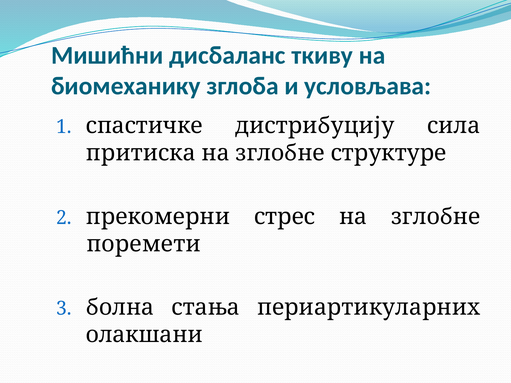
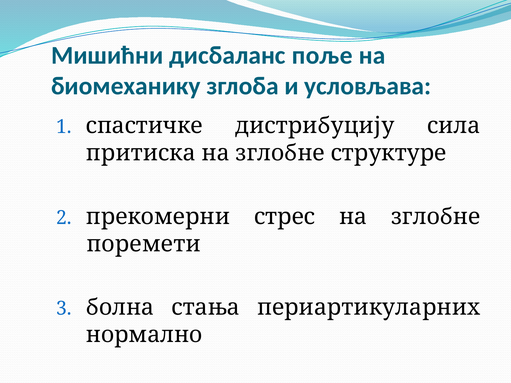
ткиву: ткиву -> поље
олакшани: олакшани -> нормално
